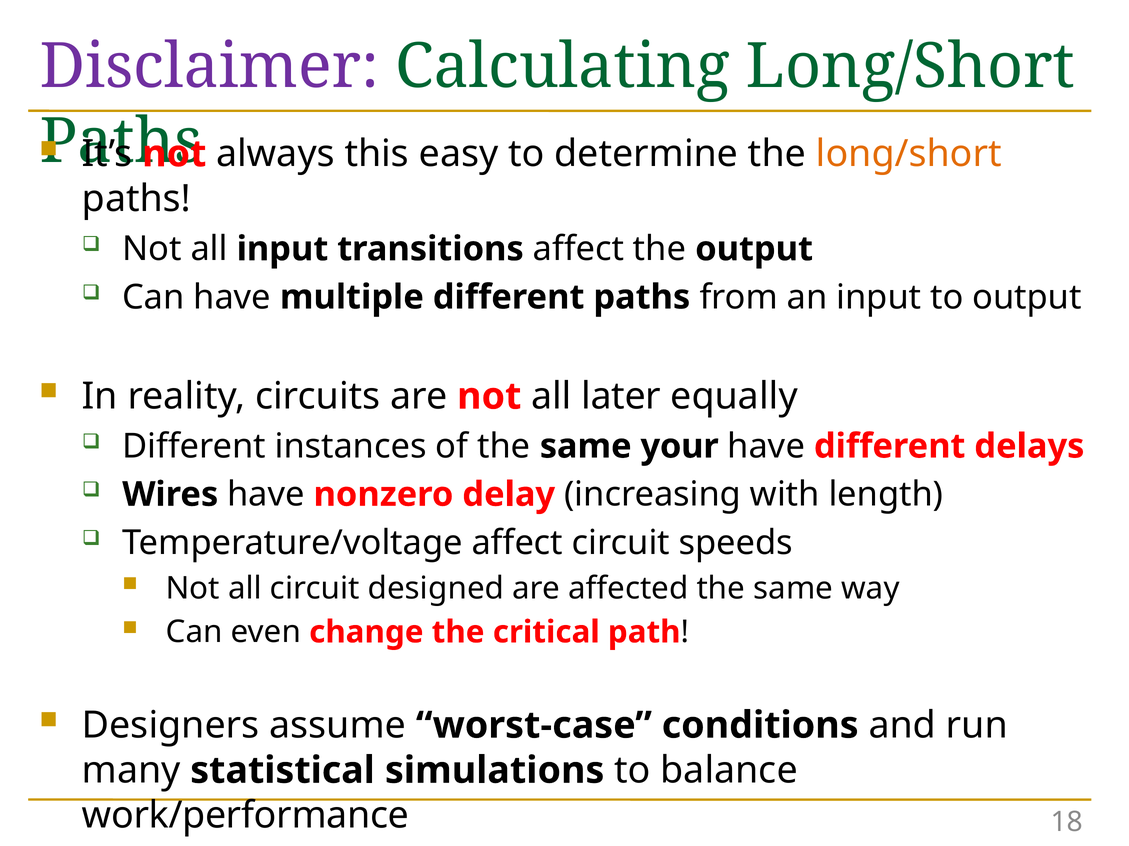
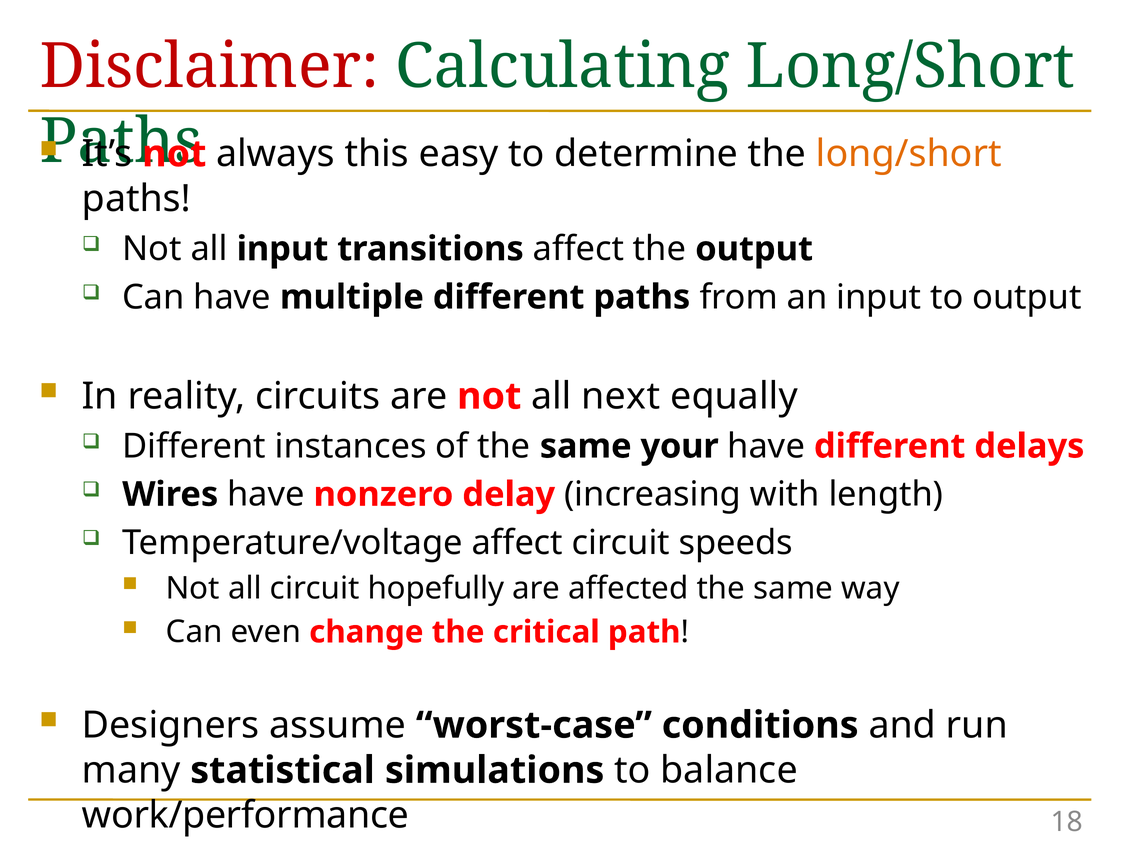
Disclaimer colour: purple -> red
later: later -> next
designed: designed -> hopefully
